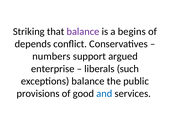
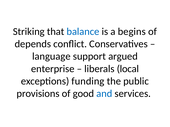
balance at (83, 32) colour: purple -> blue
numbers: numbers -> language
such: such -> local
exceptions balance: balance -> funding
